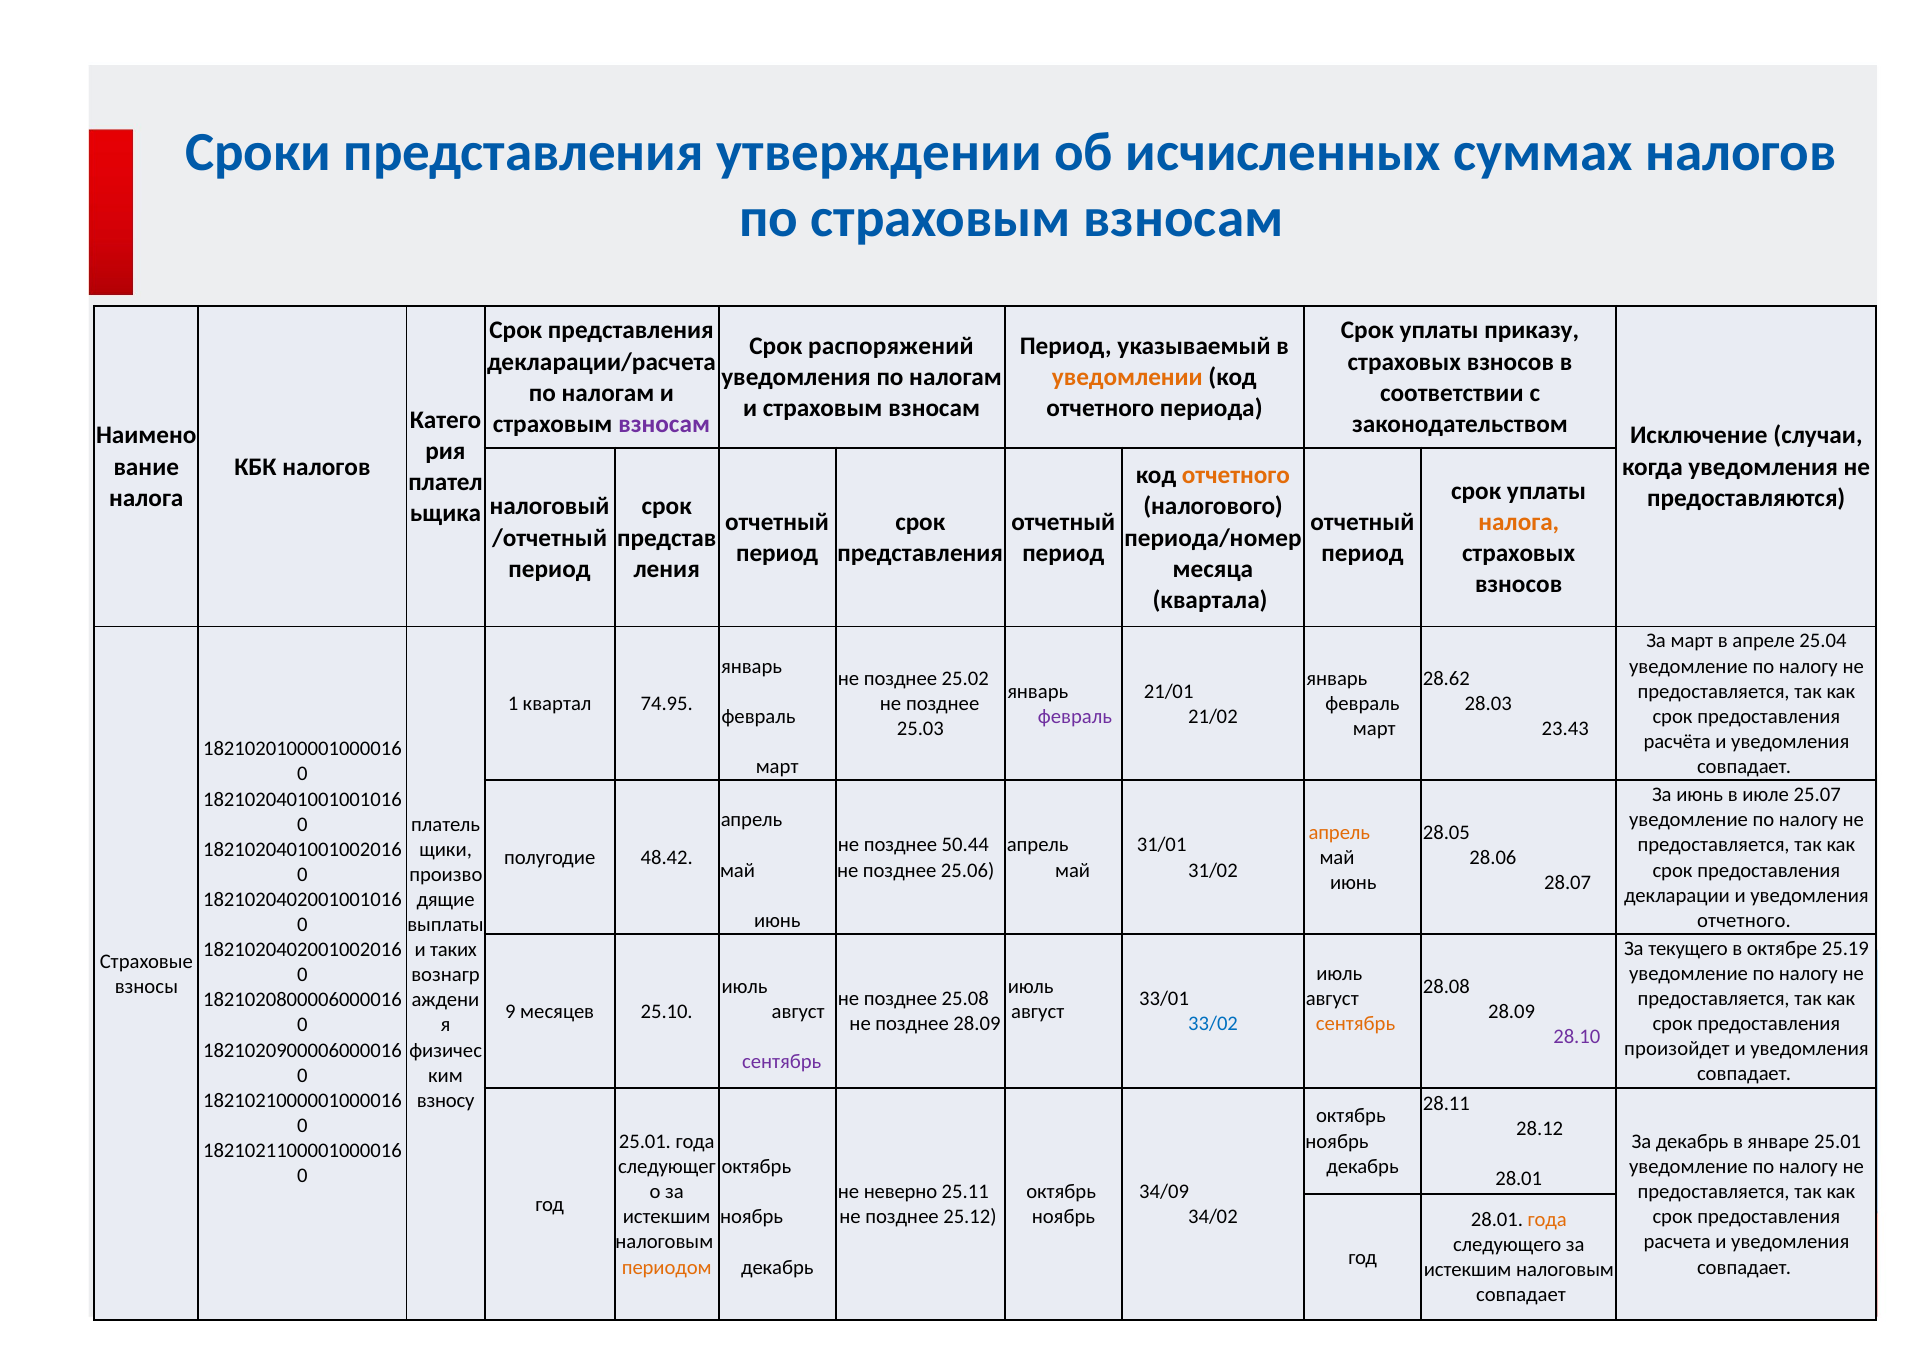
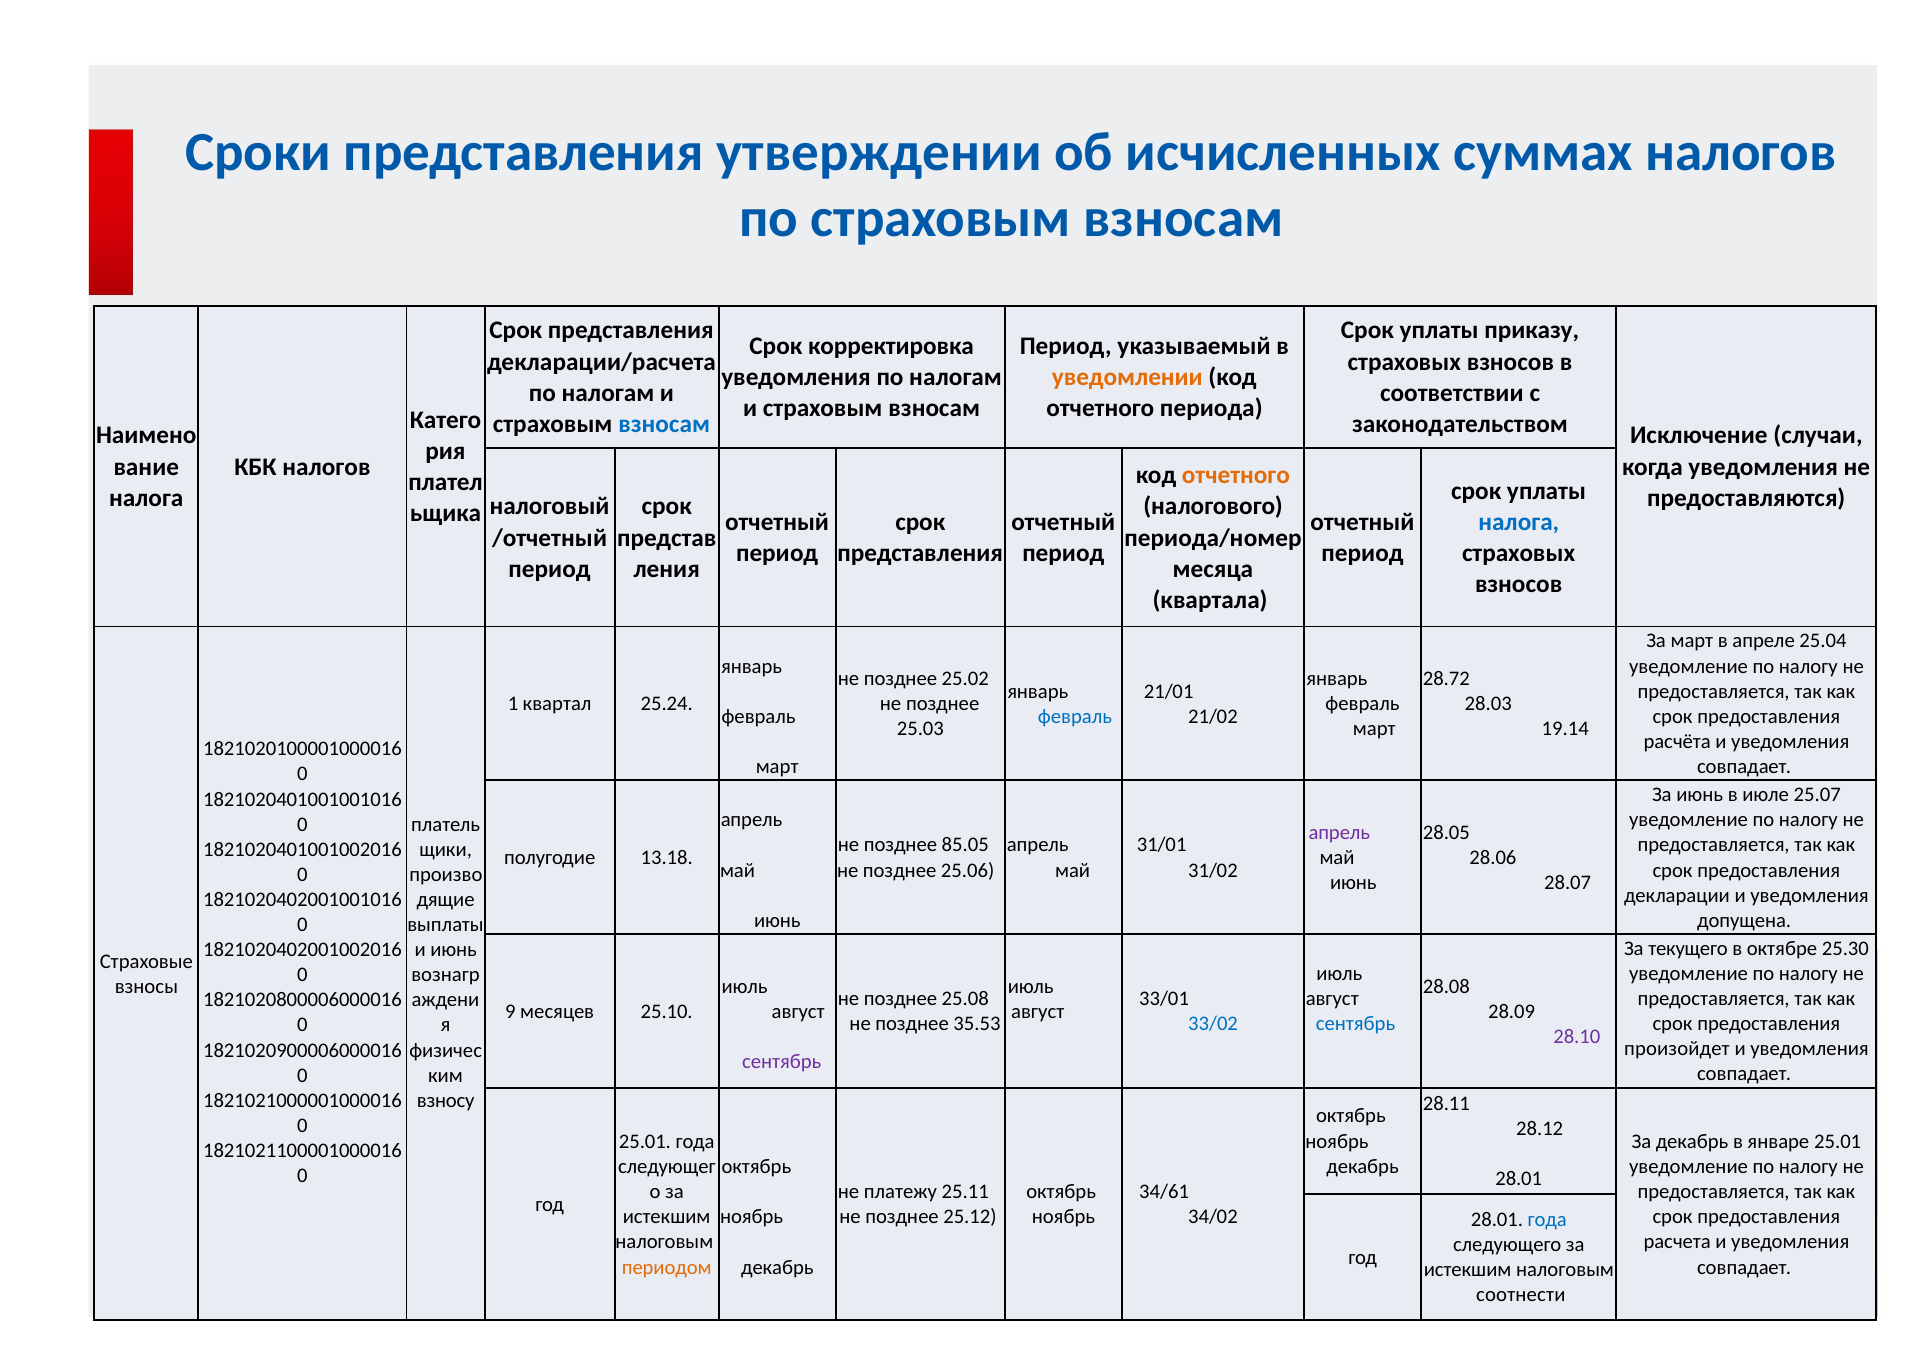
распоряжений: распоряжений -> корректировка
взносам at (664, 424) colour: purple -> blue
налога at (1519, 522) colour: orange -> blue
28.62: 28.62 -> 28.72
74.95: 74.95 -> 25.24
февраль at (1075, 717) colour: purple -> blue
23.43: 23.43 -> 19.14
апрель at (1339, 833) colour: orange -> purple
50.44: 50.44 -> 85.05
48.42: 48.42 -> 13.18
отчетного at (1744, 920): отчетного -> допущена
25.19: 25.19 -> 25.30
и таких: таких -> июнь
позднее 28.09: 28.09 -> 35.53
сентябрь at (1356, 1024) colour: orange -> blue
неверно: неверно -> платежу
34/09: 34/09 -> 34/61
года at (1547, 1220) colour: orange -> blue
совпадает at (1521, 1295): совпадает -> соотнести
